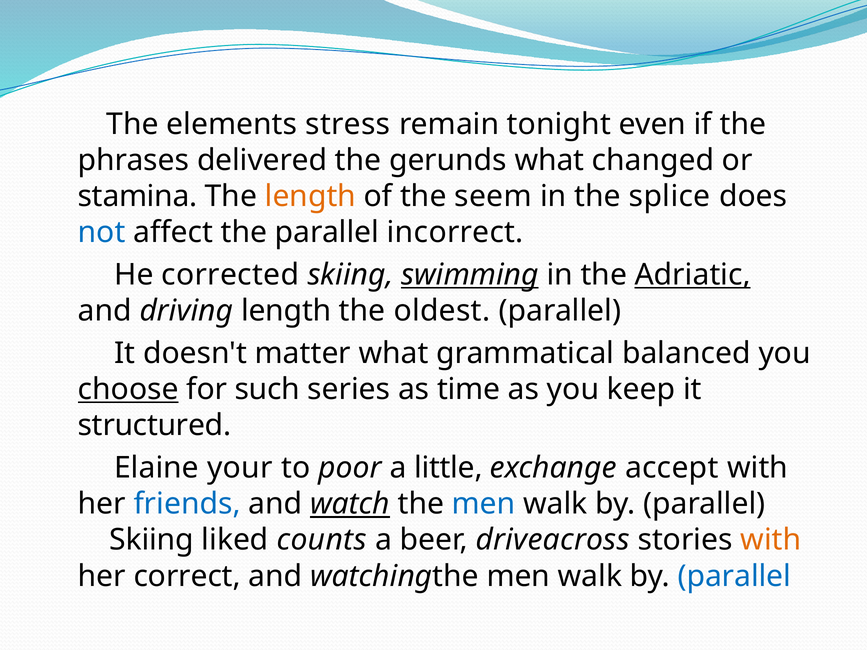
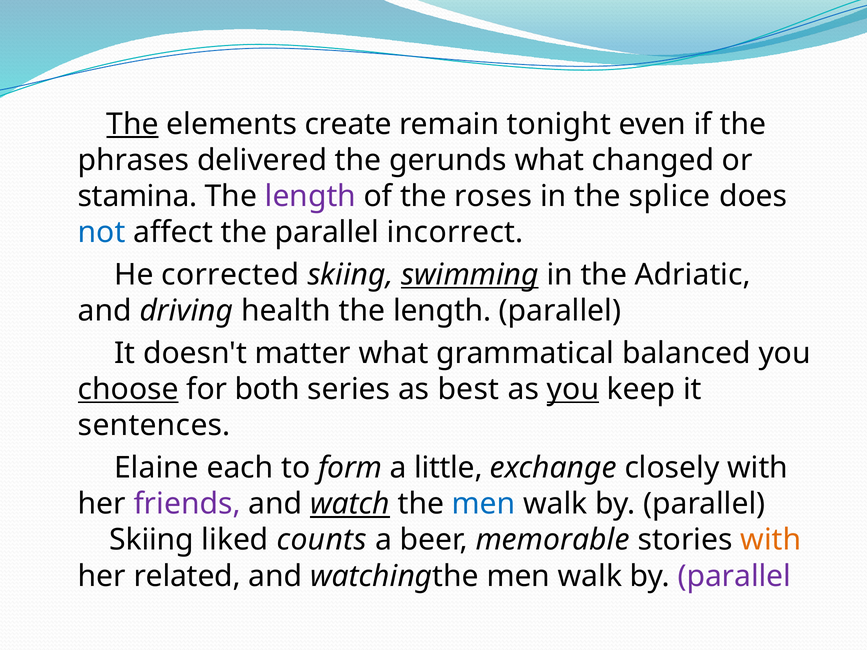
The at (133, 124) underline: none -> present
stress: stress -> create
length at (310, 196) colour: orange -> purple
seem: seem -> roses
Adriatic underline: present -> none
driving length: length -> health
oldest at (442, 311): oldest -> length
such: such -> both
time: time -> best
you at (573, 390) underline: none -> present
structured: structured -> sentences
your: your -> each
poor: poor -> form
accept: accept -> closely
friends colour: blue -> purple
driveacross: driveacross -> memorable
correct: correct -> related
parallel at (734, 576) colour: blue -> purple
